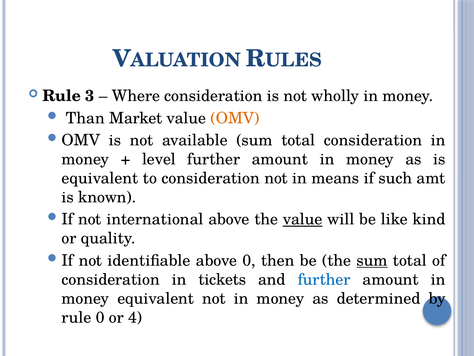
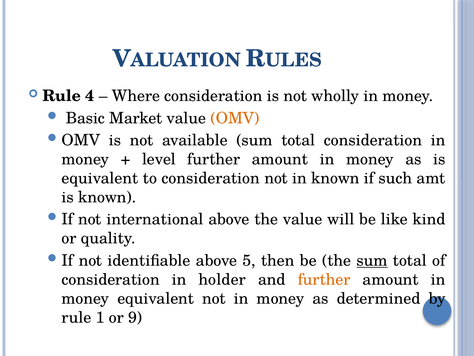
3: 3 -> 4
Than: Than -> Basic
in means: means -> known
value at (303, 219) underline: present -> none
above 0: 0 -> 5
tickets: tickets -> holder
further at (324, 279) colour: blue -> orange
rule 0: 0 -> 1
4: 4 -> 9
